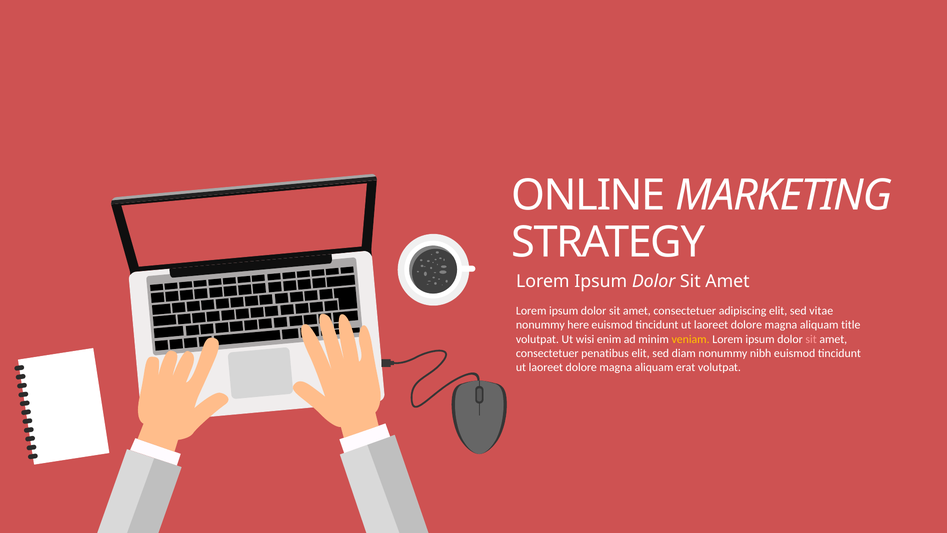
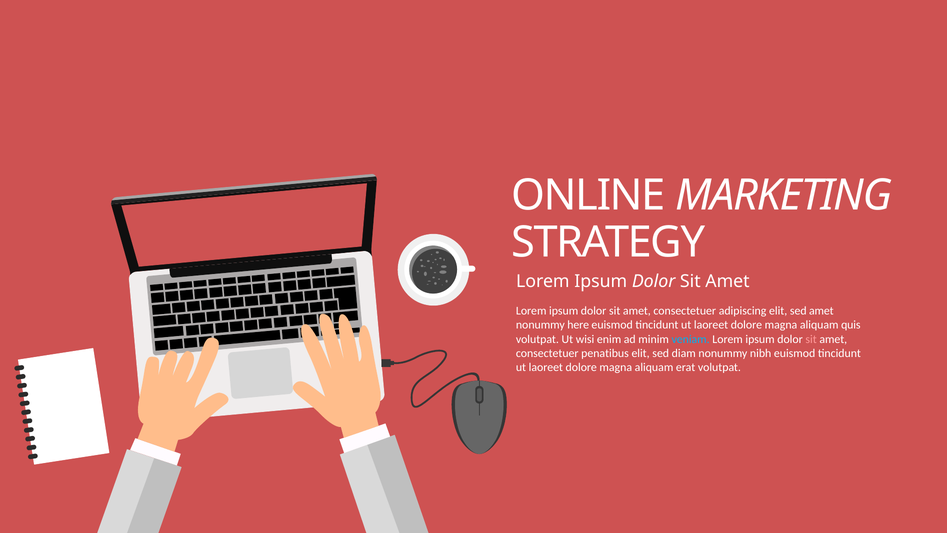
sed vitae: vitae -> amet
title: title -> quis
veniam colour: yellow -> light blue
